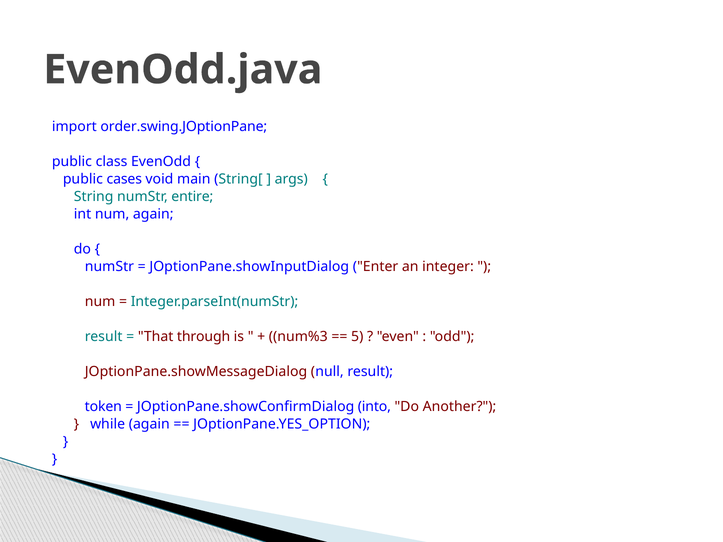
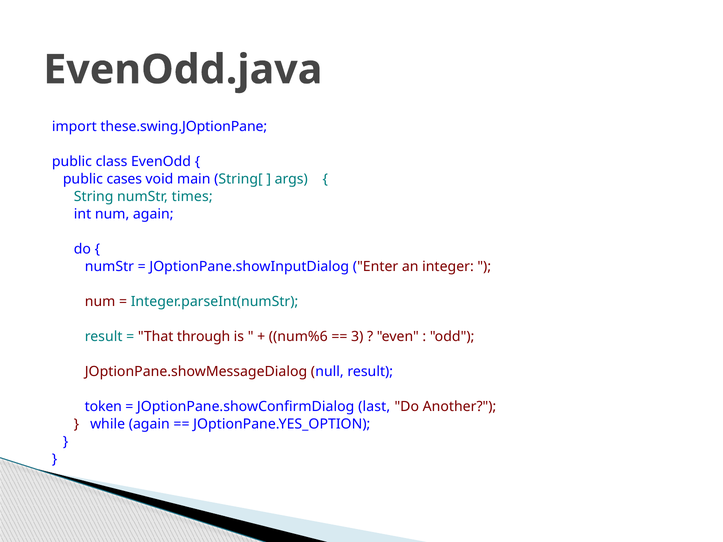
order.swing.JOptionPane: order.swing.JOptionPane -> these.swing.JOptionPane
entire: entire -> times
num%3: num%3 -> num%6
5: 5 -> 3
into: into -> last
